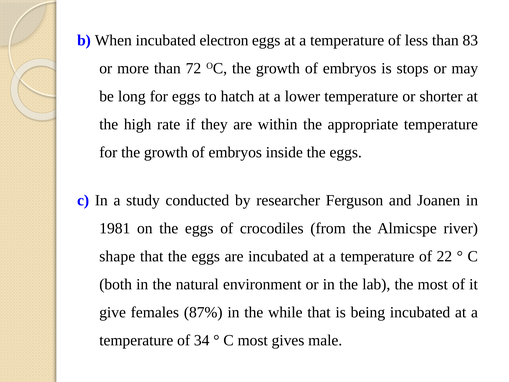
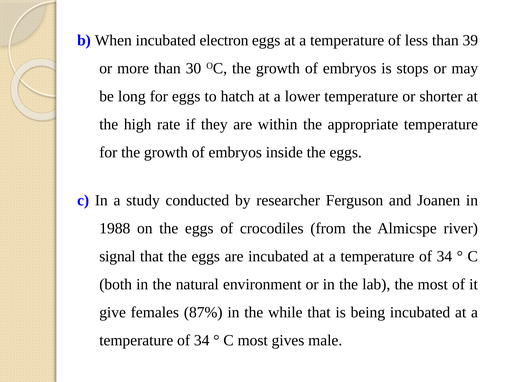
83: 83 -> 39
72: 72 -> 30
1981: 1981 -> 1988
shape: shape -> signal
22 at (444, 256): 22 -> 34
